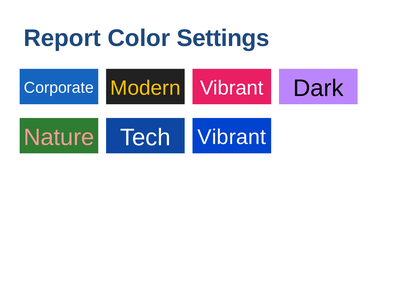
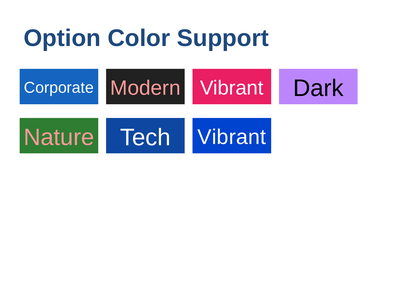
Report: Report -> Option
Settings: Settings -> Support
Modern colour: yellow -> pink
